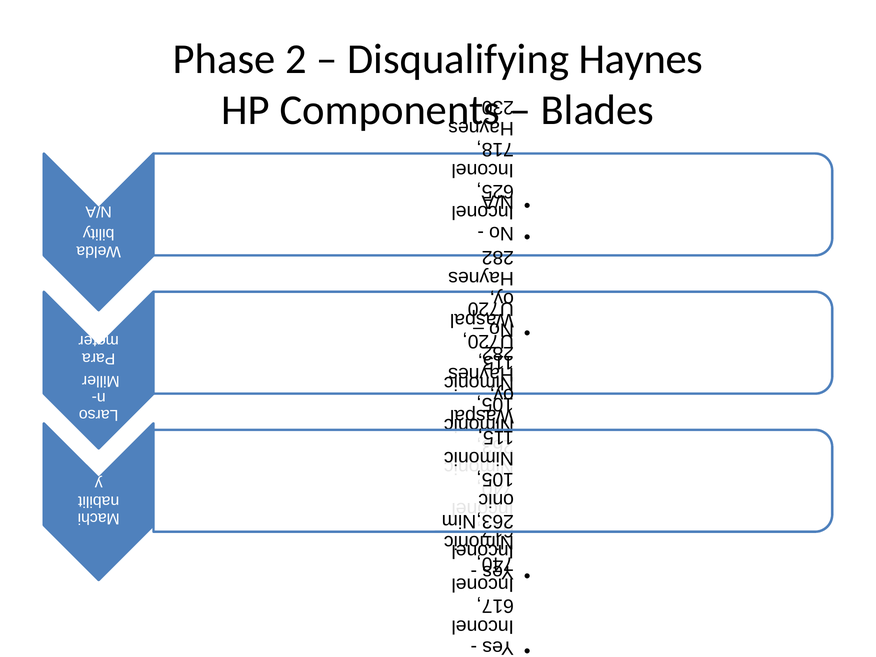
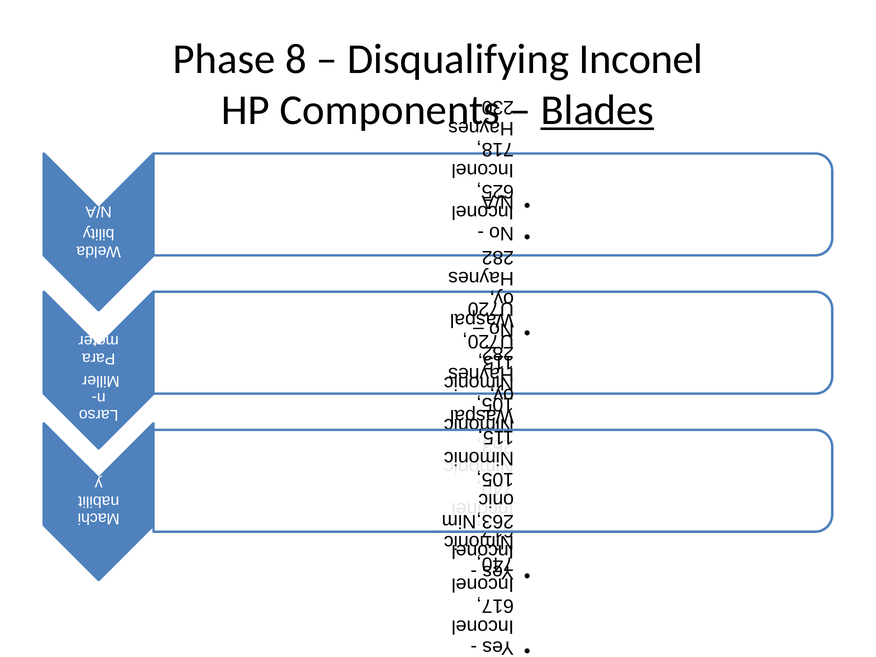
Phase 2: 2 -> 8
Haynes: Haynes -> Inconel
Blades underline: none -> present
